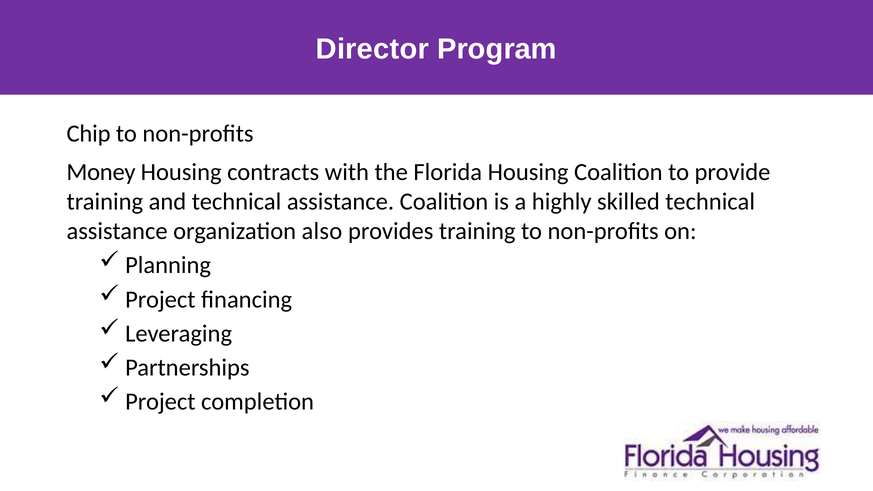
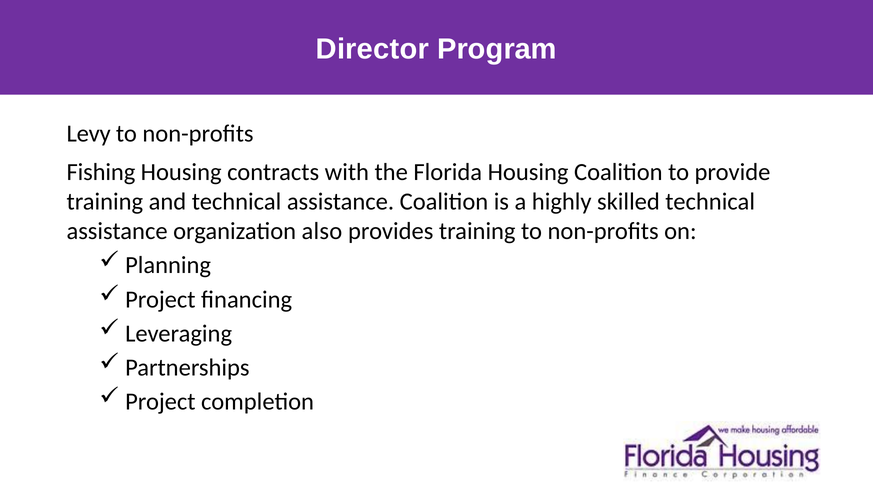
Chip: Chip -> Levy
Money: Money -> Fishing
